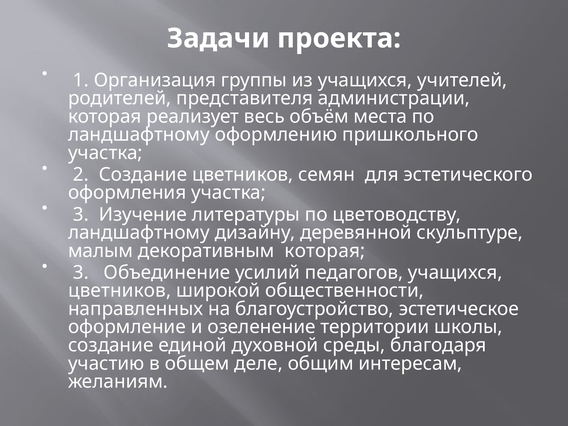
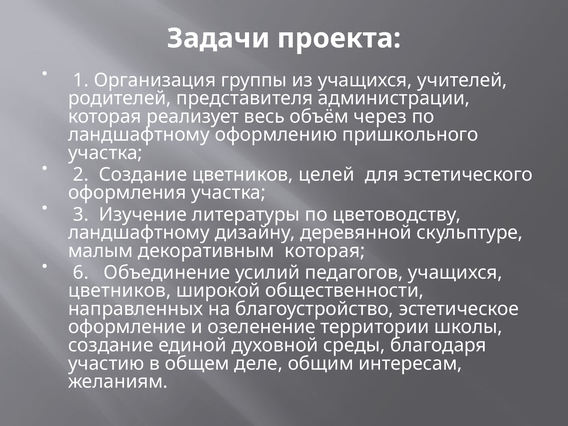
места: места -> через
семян: семян -> целей
3 at (81, 273): 3 -> 6
